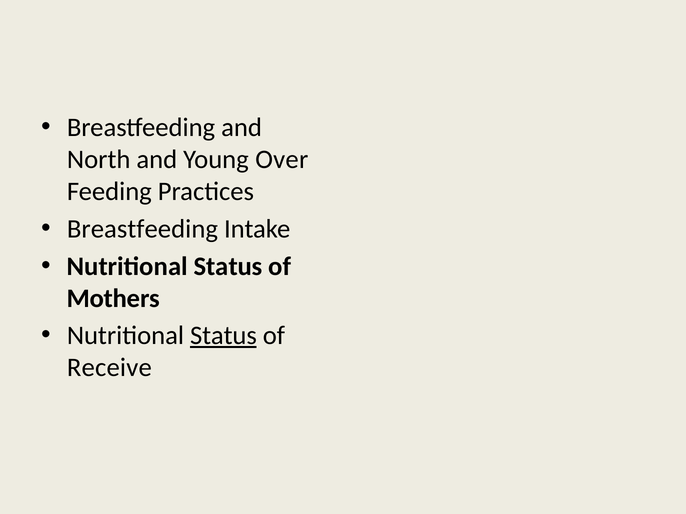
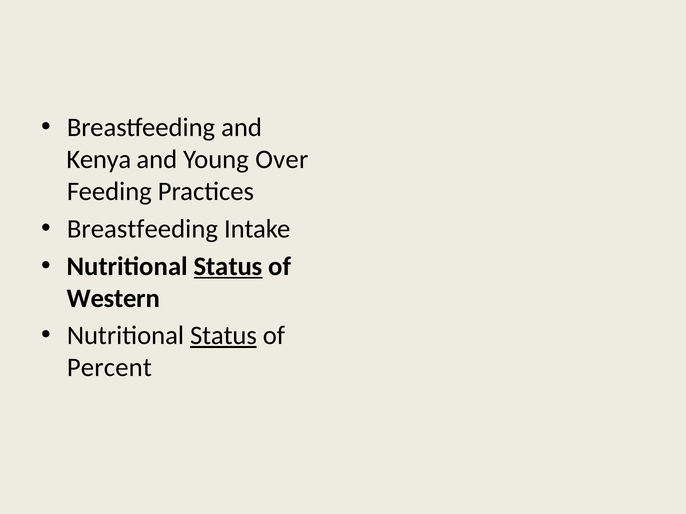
North: North -> Kenya
Status at (228, 266) underline: none -> present
Mothers: Mothers -> Western
Receive: Receive -> Percent
